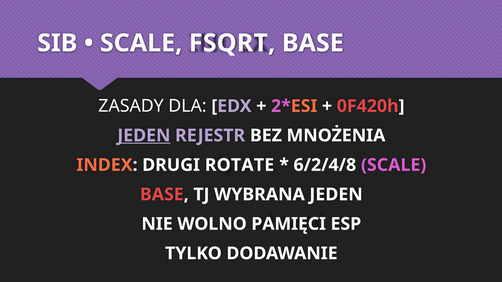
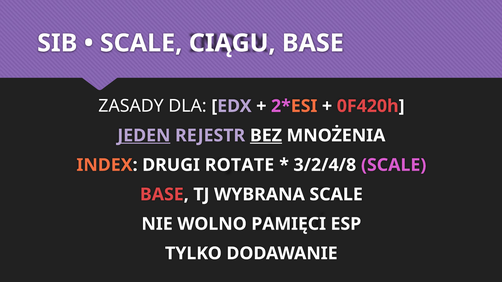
FSQRT: FSQRT -> CIĄGU
BEZ underline: none -> present
6/2/4/8: 6/2/4/8 -> 3/2/4/8
WYBRANA JEDEN: JEDEN -> SCALE
